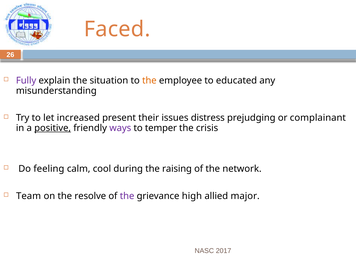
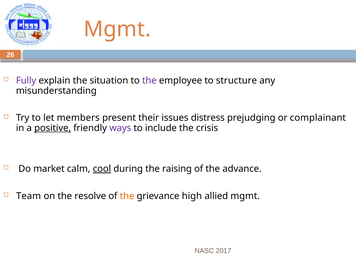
Faced at (117, 29): Faced -> Mgmt
the at (149, 81) colour: orange -> purple
educated: educated -> structure
increased: increased -> members
temper: temper -> include
feeling: feeling -> market
cool underline: none -> present
network: network -> advance
the at (127, 196) colour: purple -> orange
allied major: major -> mgmt
